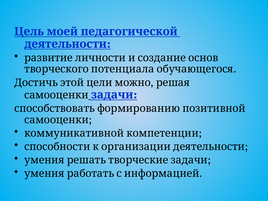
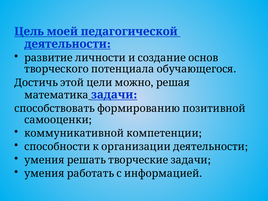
самооценки at (56, 95): самооценки -> математика
